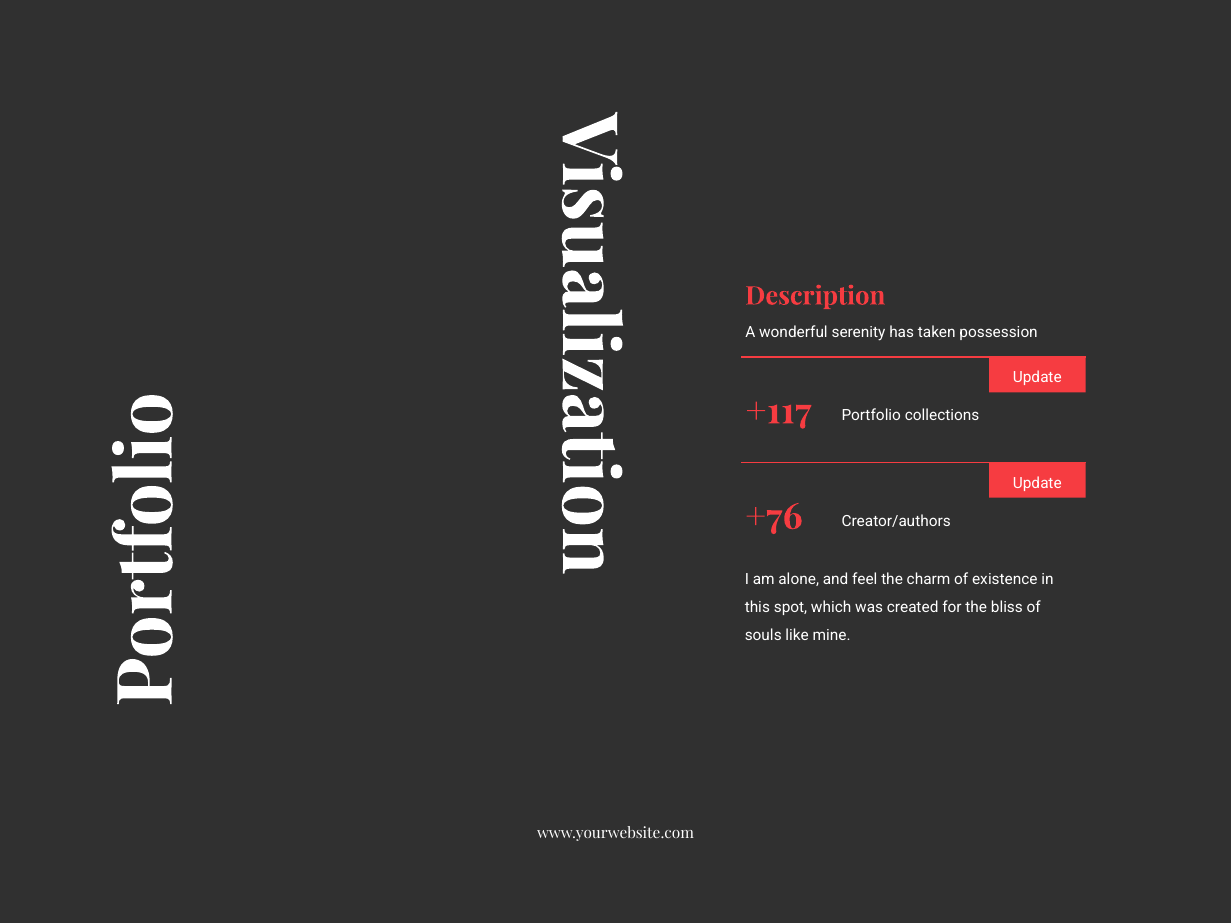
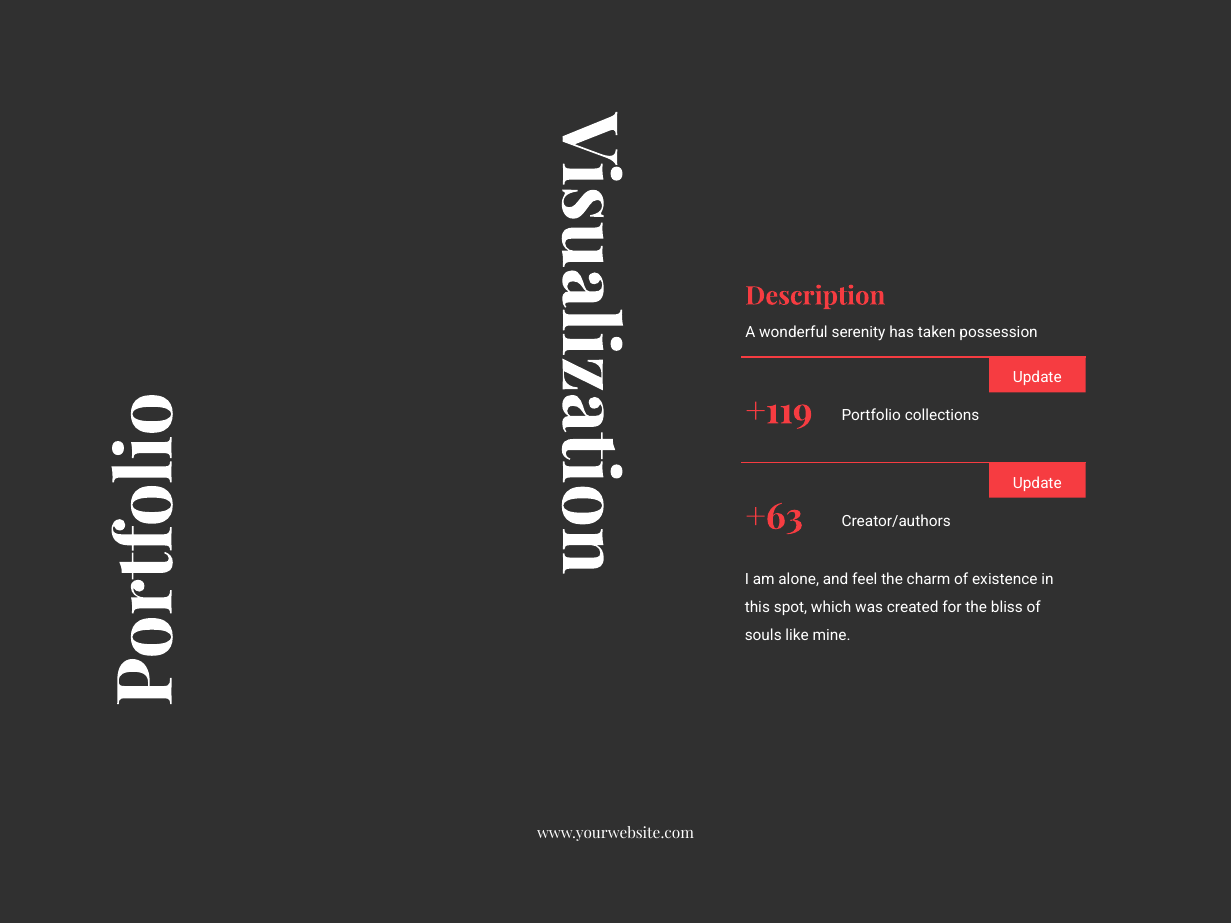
+117: +117 -> +119
+76: +76 -> +63
